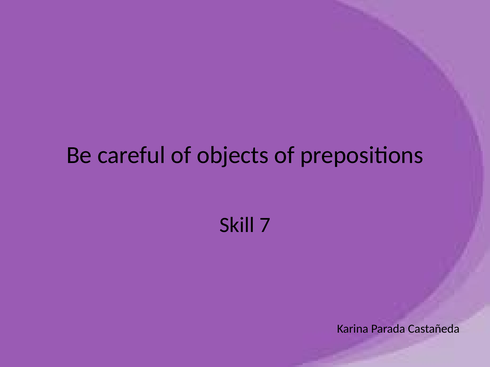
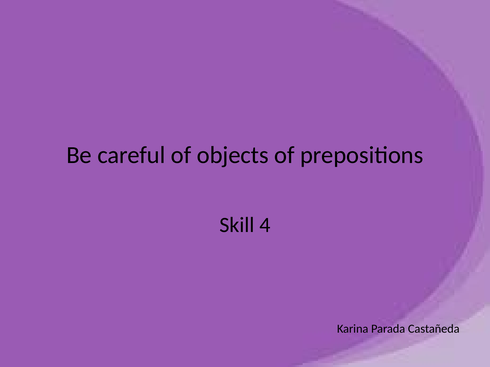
7: 7 -> 4
